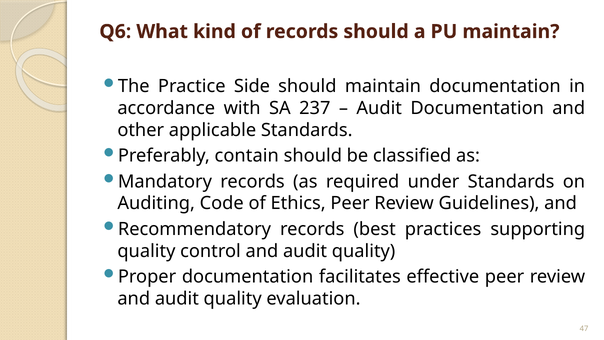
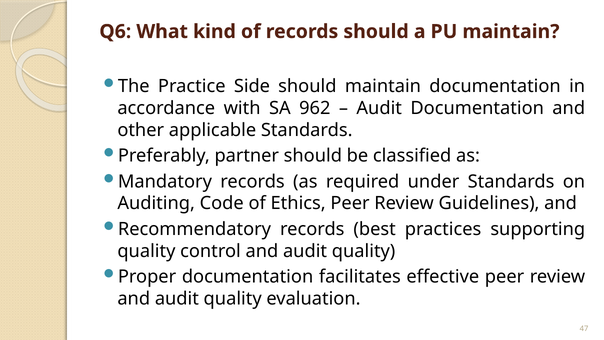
237: 237 -> 962
contain: contain -> partner
